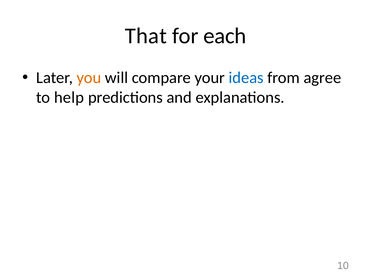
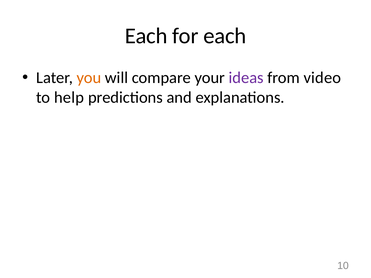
That at (146, 36): That -> Each
ideas colour: blue -> purple
agree: agree -> video
